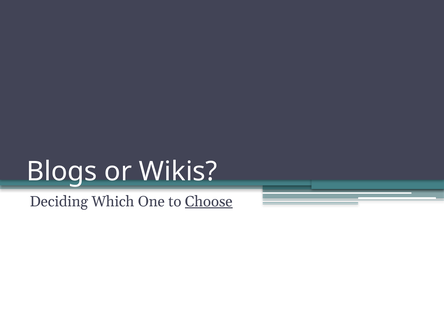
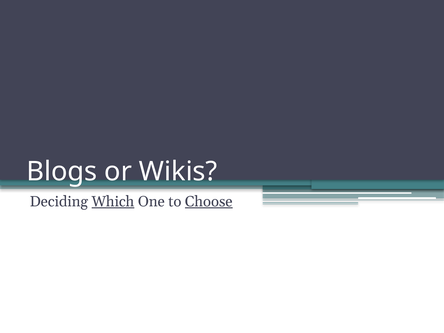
Which underline: none -> present
